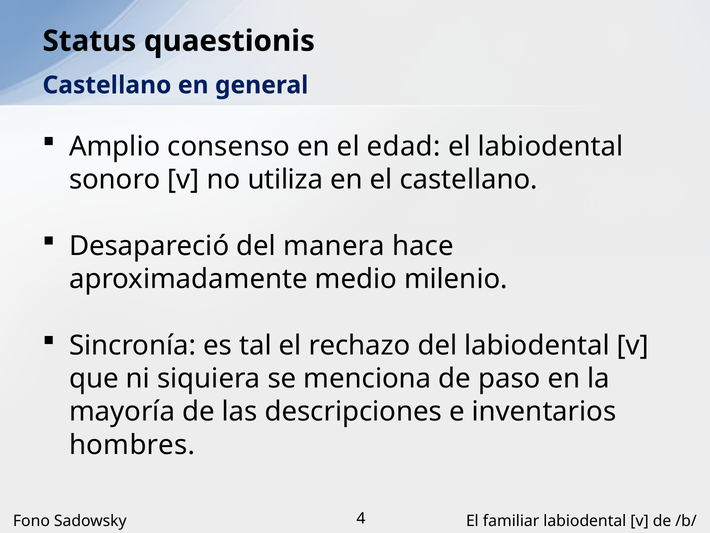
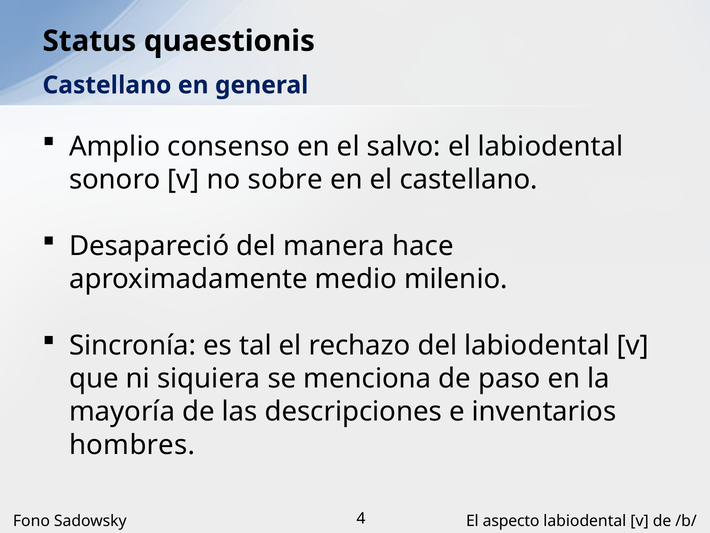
edad: edad -> salvo
utiliza: utiliza -> sobre
familiar: familiar -> aspecto
